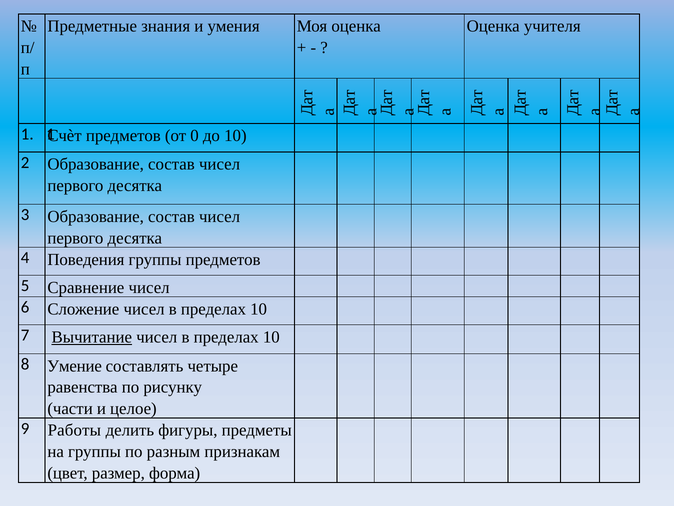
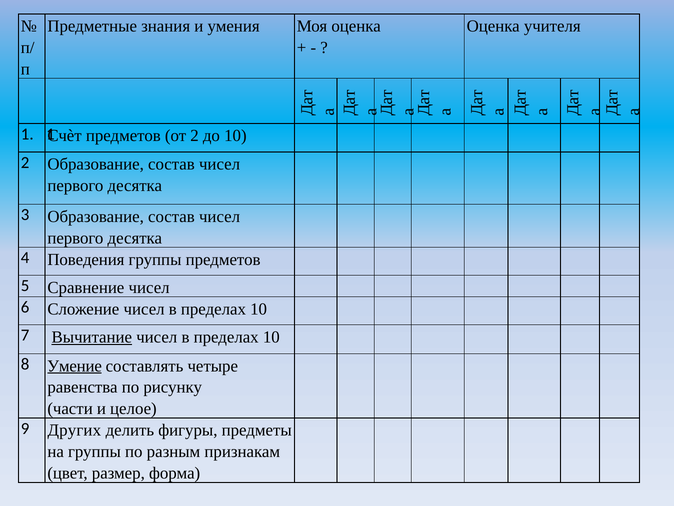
от 0: 0 -> 2
Умение underline: none -> present
Работы: Работы -> Других
